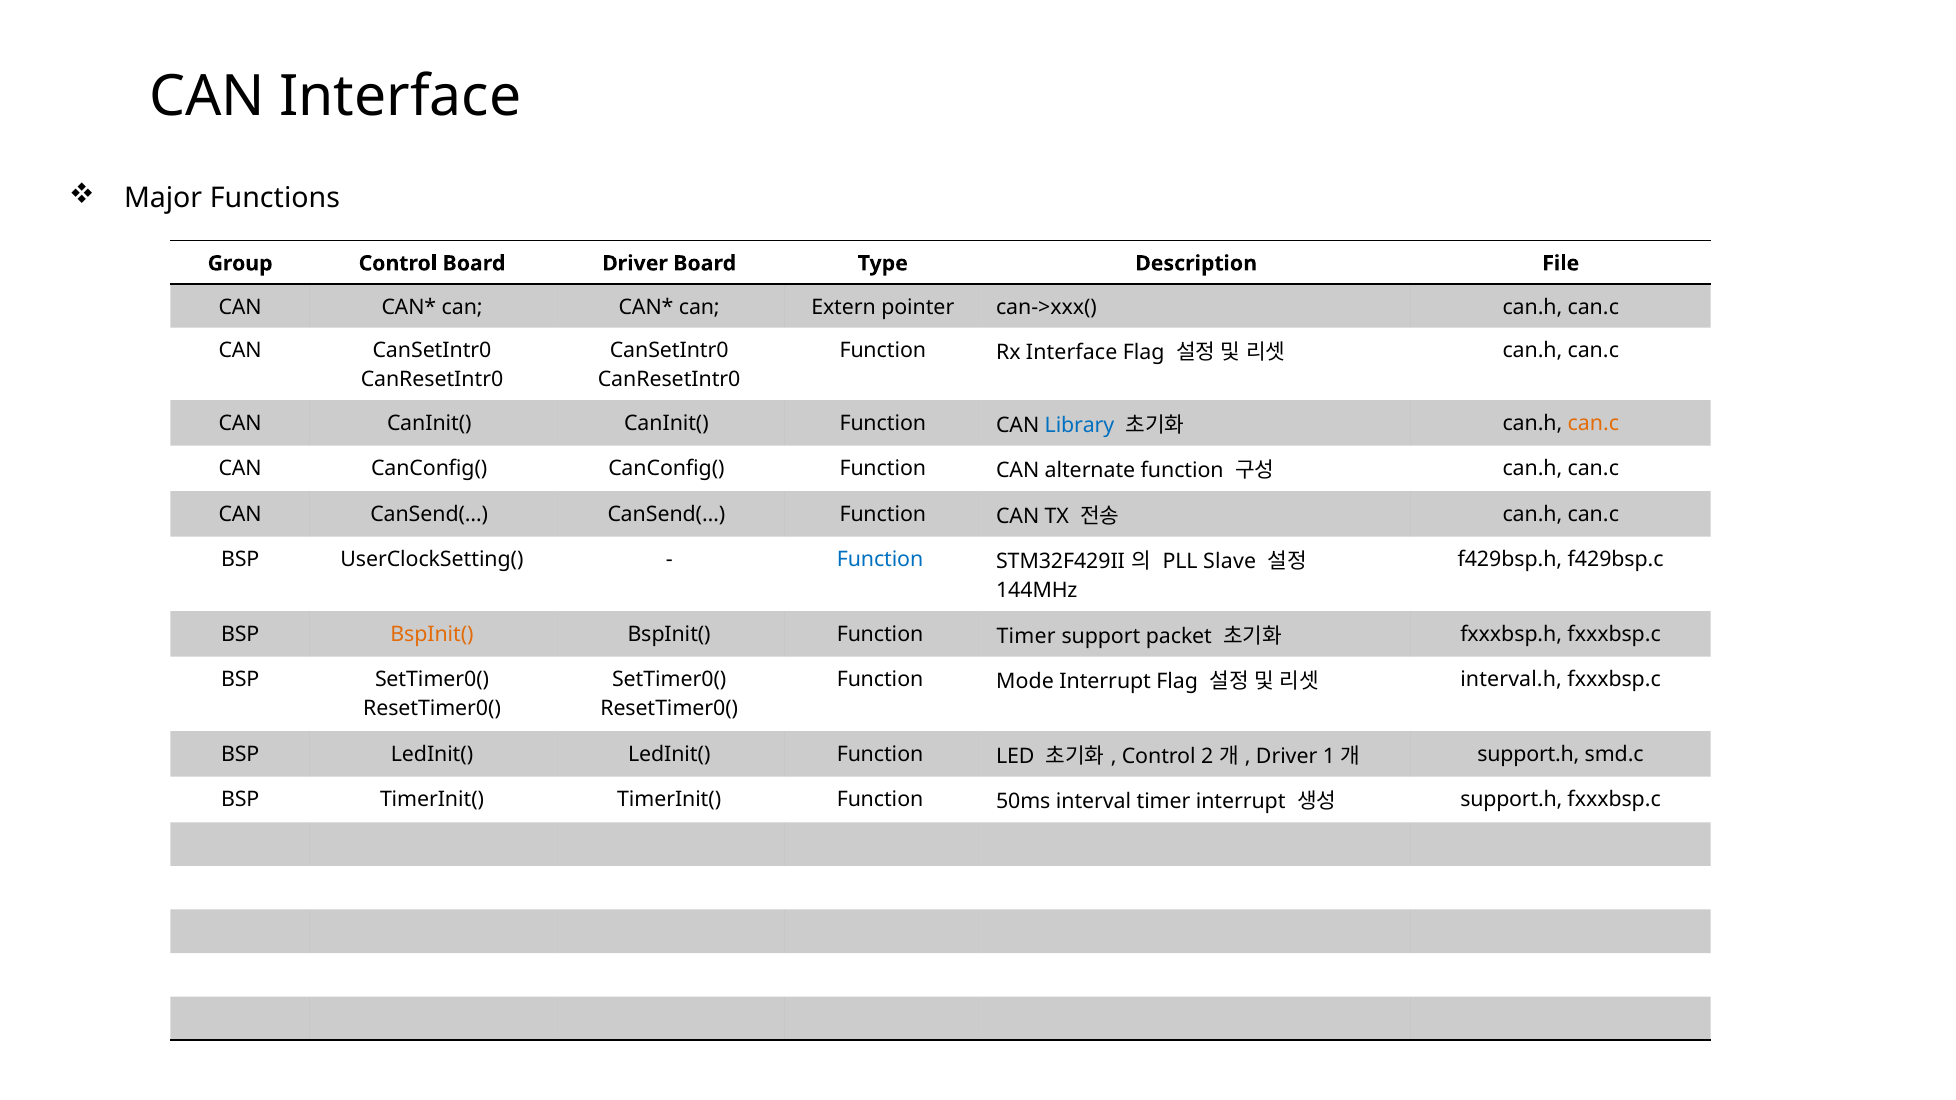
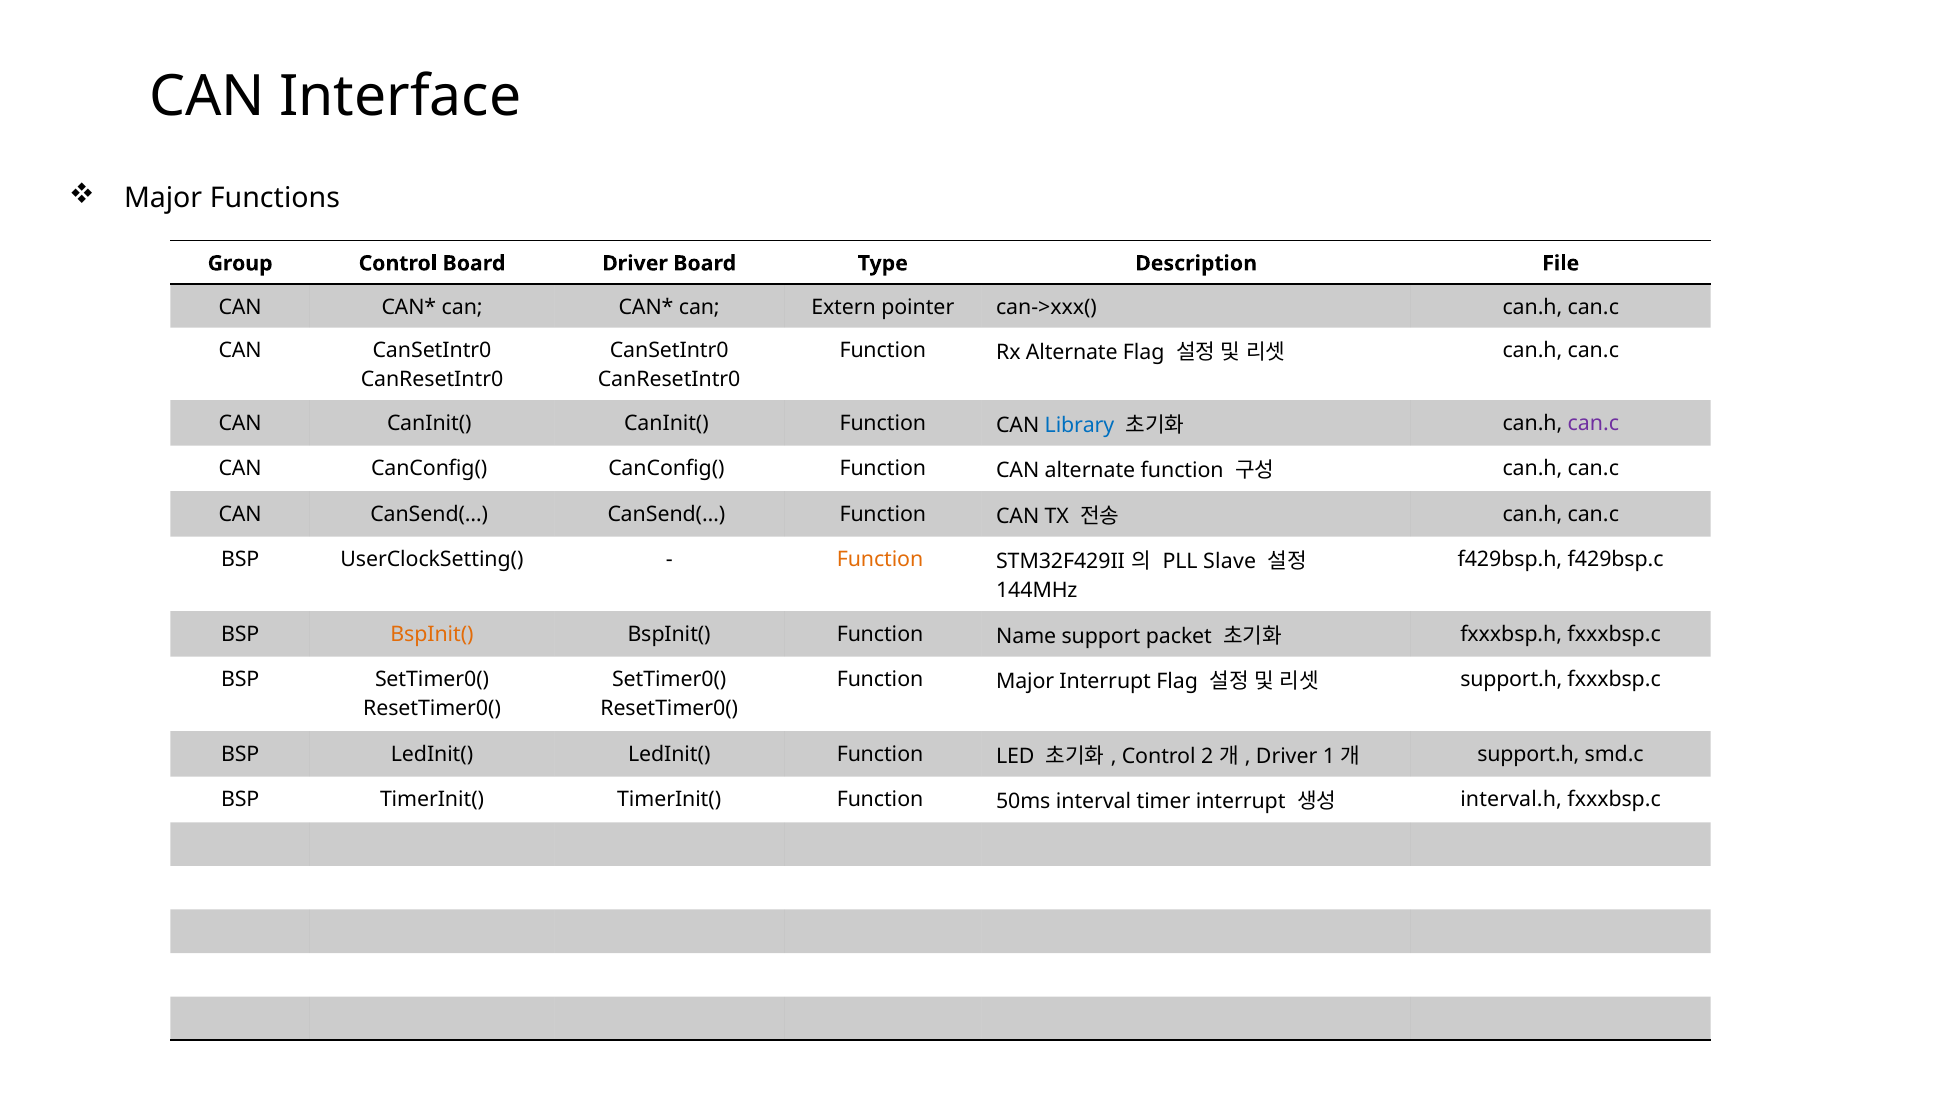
Rx Interface: Interface -> Alternate
can.c at (1593, 423) colour: orange -> purple
Function at (880, 560) colour: blue -> orange
Function Timer: Timer -> Name
Function Mode: Mode -> Major
interval.h at (1511, 680): interval.h -> support.h
support.h at (1511, 800): support.h -> interval.h
